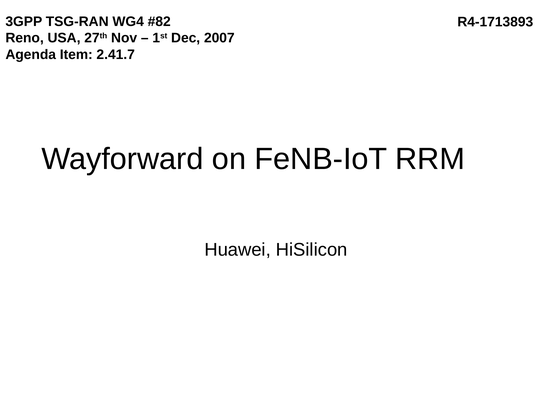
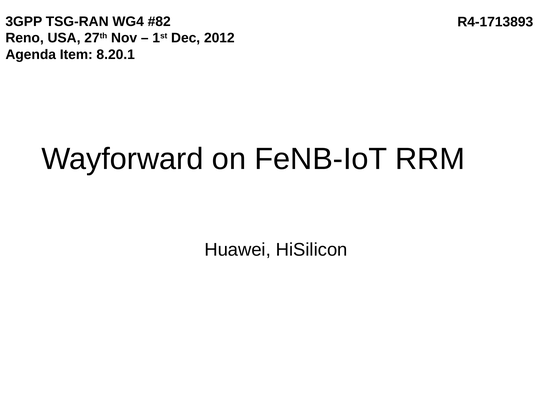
2007: 2007 -> 2012
2.41.7: 2.41.7 -> 8.20.1
